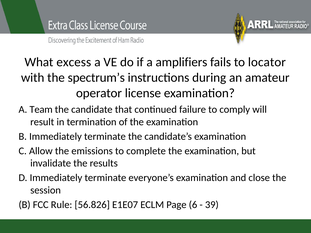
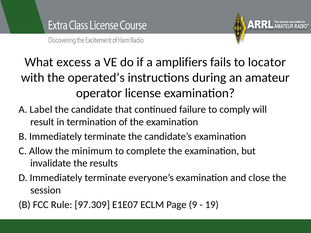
spectrum’s: spectrum’s -> operated’s
Team: Team -> Label
emissions: emissions -> minimum
56.826: 56.826 -> 97.309
6: 6 -> 9
39: 39 -> 19
